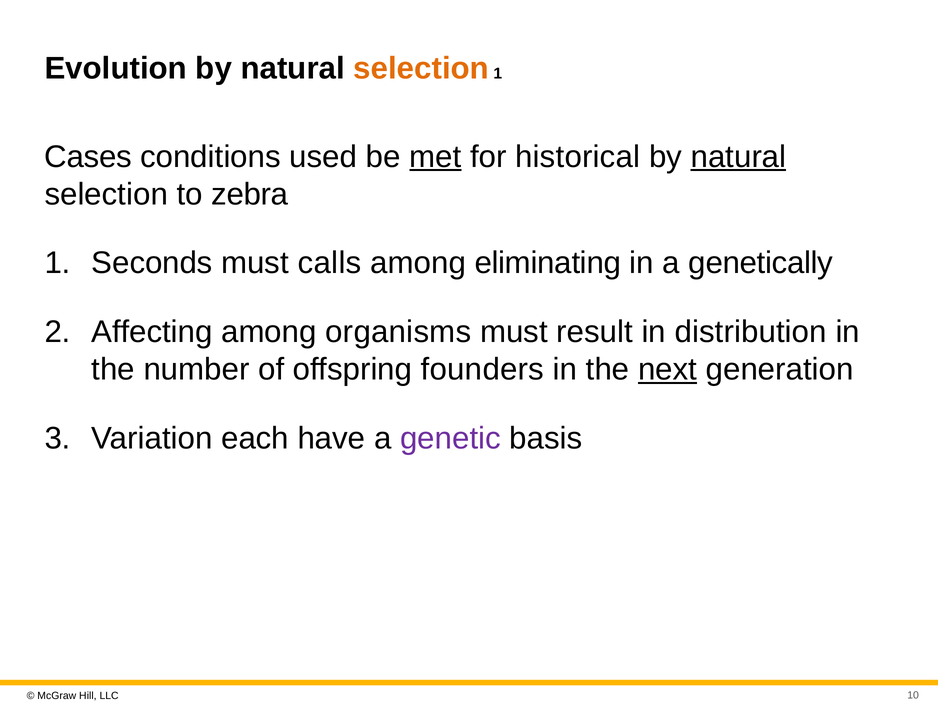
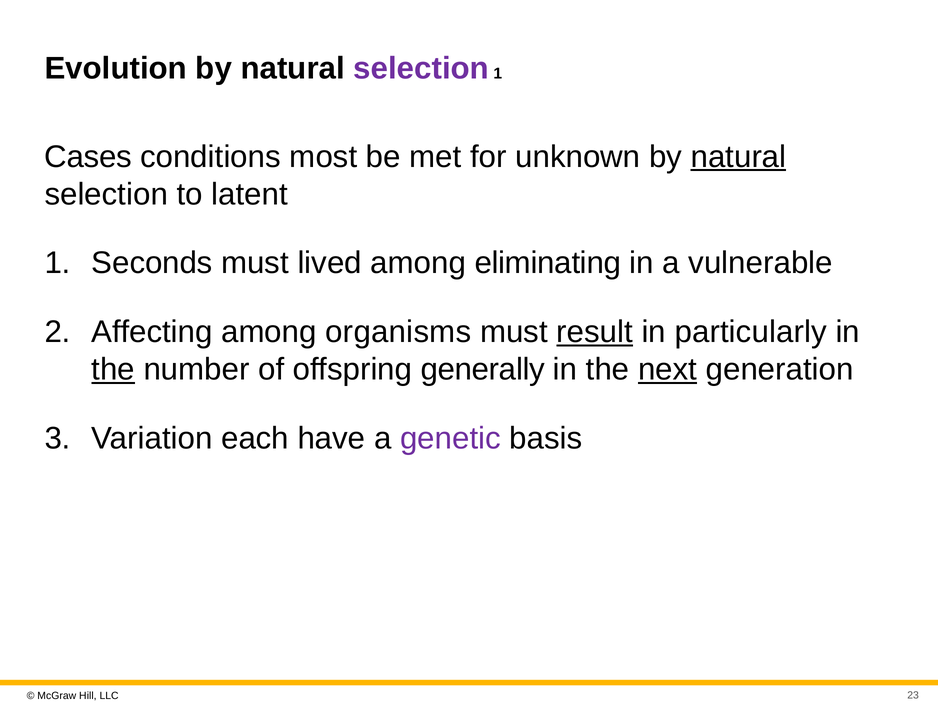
selection at (421, 68) colour: orange -> purple
used: used -> most
met underline: present -> none
historical: historical -> unknown
zebra: zebra -> latent
calls: calls -> lived
genetically: genetically -> vulnerable
result underline: none -> present
distribution: distribution -> particularly
the at (113, 369) underline: none -> present
founders: founders -> generally
10: 10 -> 23
